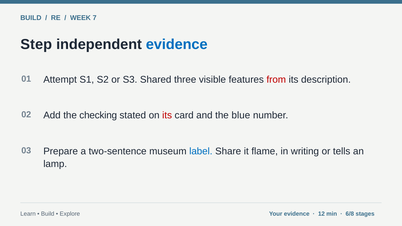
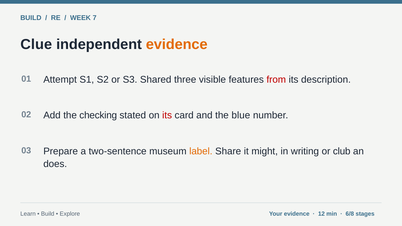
Step: Step -> Clue
evidence at (177, 44) colour: blue -> orange
label colour: blue -> orange
flame: flame -> might
tells: tells -> club
lamp: lamp -> does
